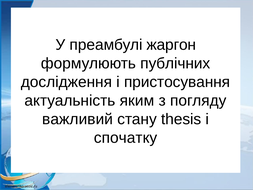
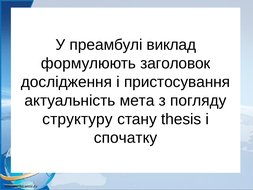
жаргон: жаргон -> виклад
публічних: публічних -> заголовок
яким: яким -> мета
важливий: важливий -> структуру
